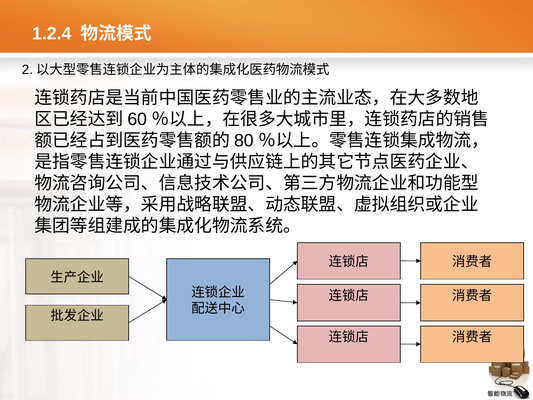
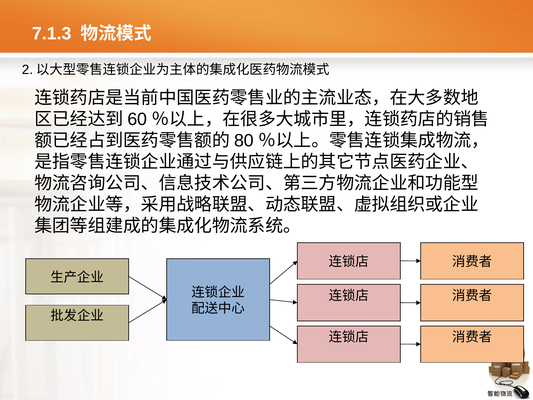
1.2.4: 1.2.4 -> 7.1.3
